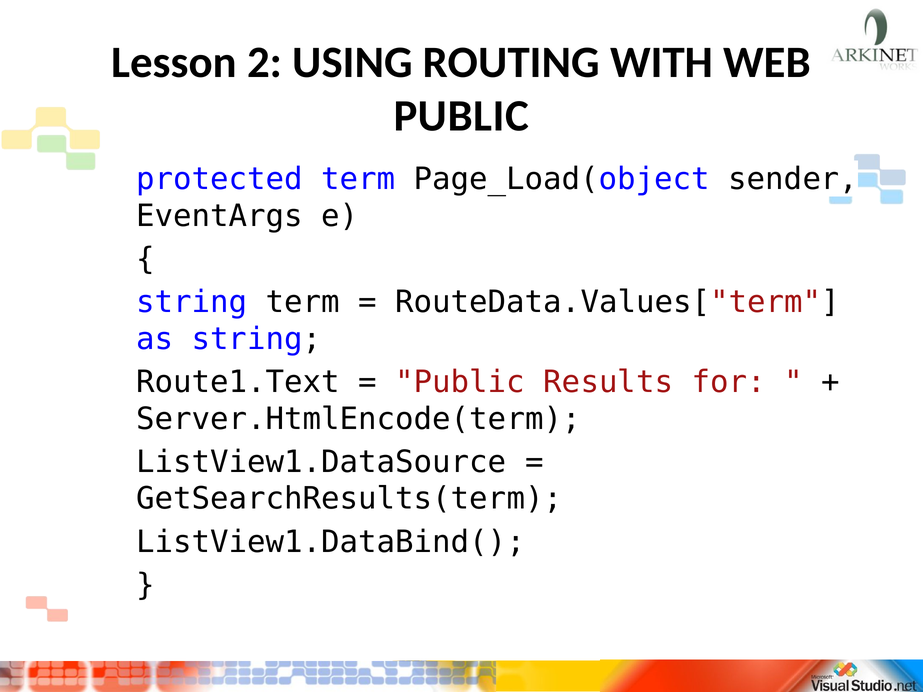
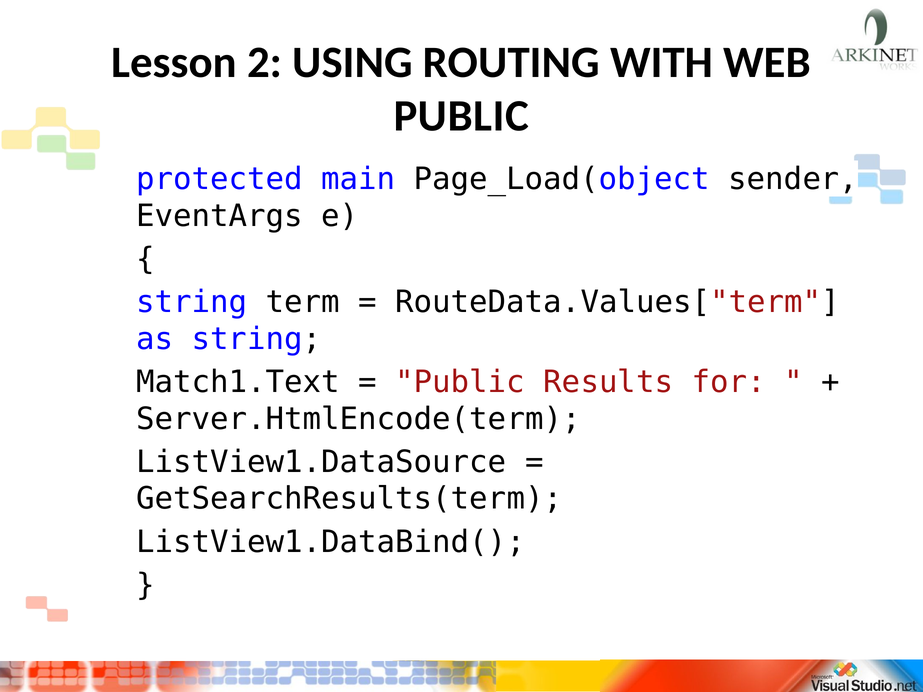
protected term: term -> main
Route1.Text: Route1.Text -> Match1.Text
